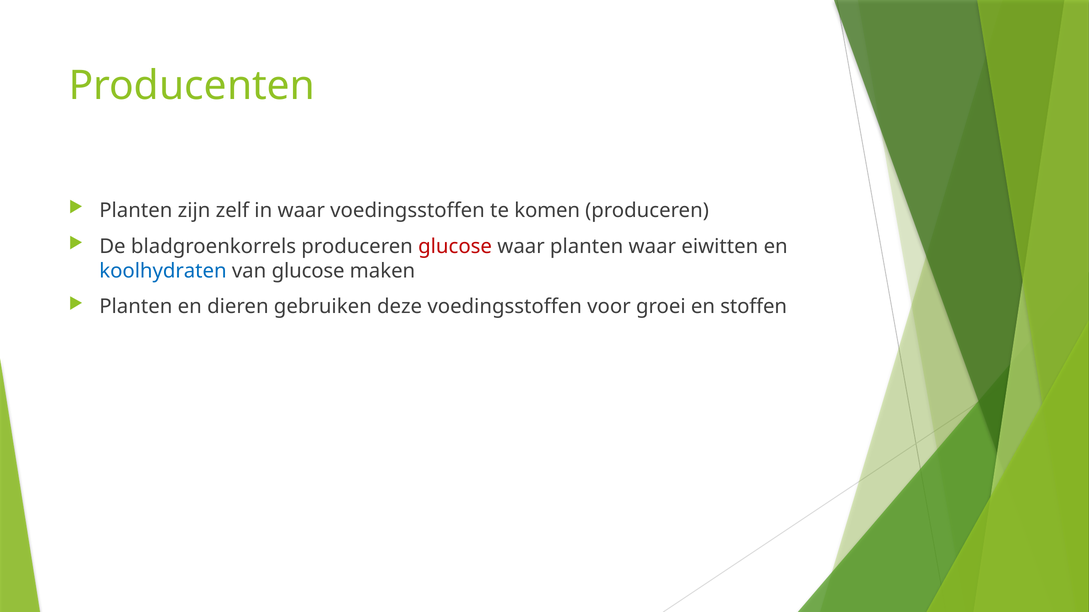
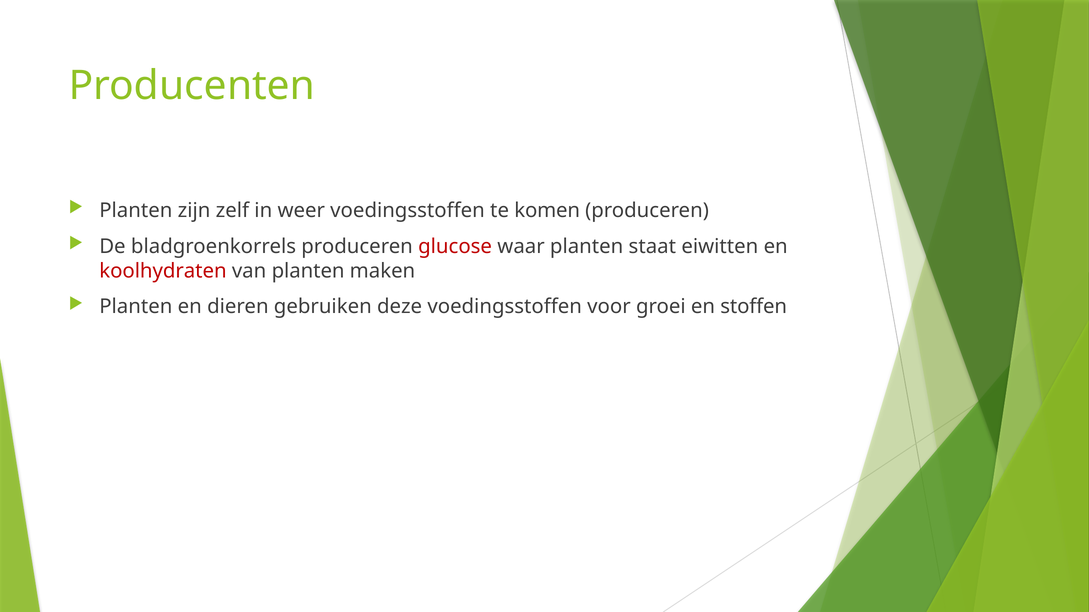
in waar: waar -> weer
planten waar: waar -> staat
koolhydraten colour: blue -> red
van glucose: glucose -> planten
